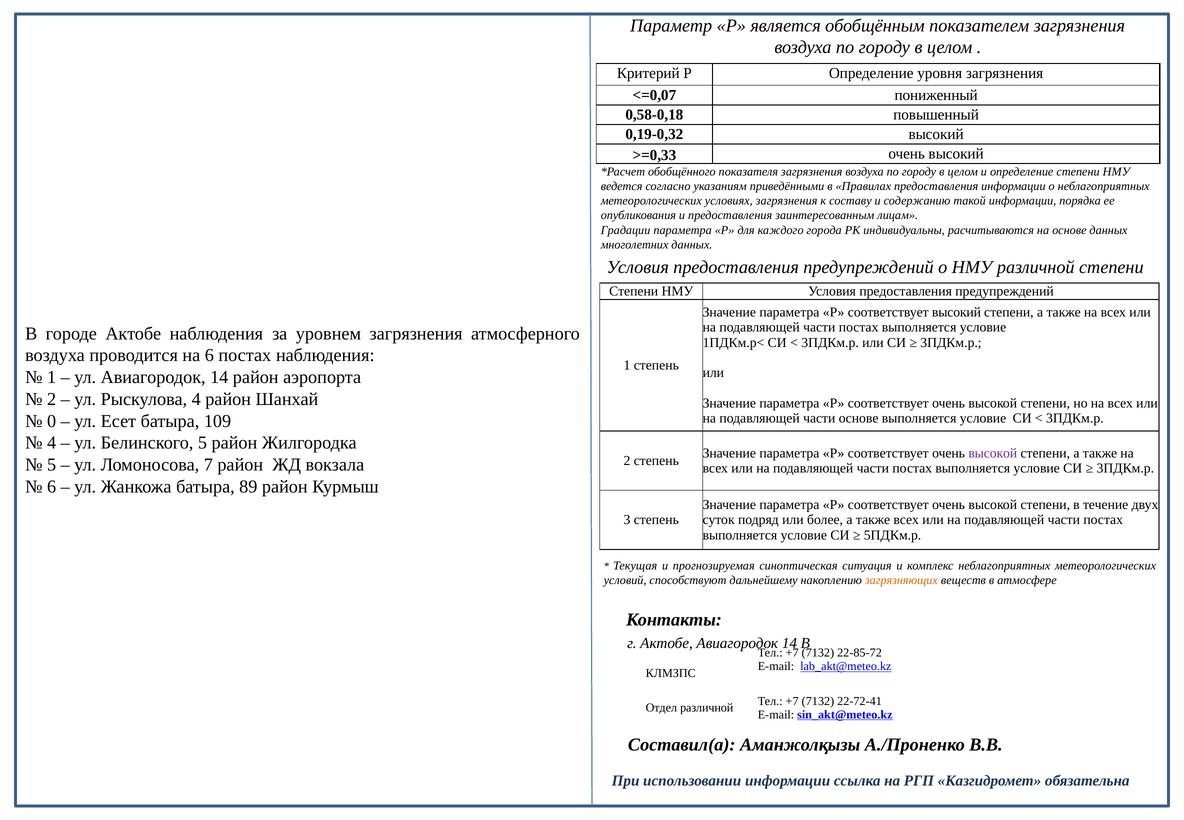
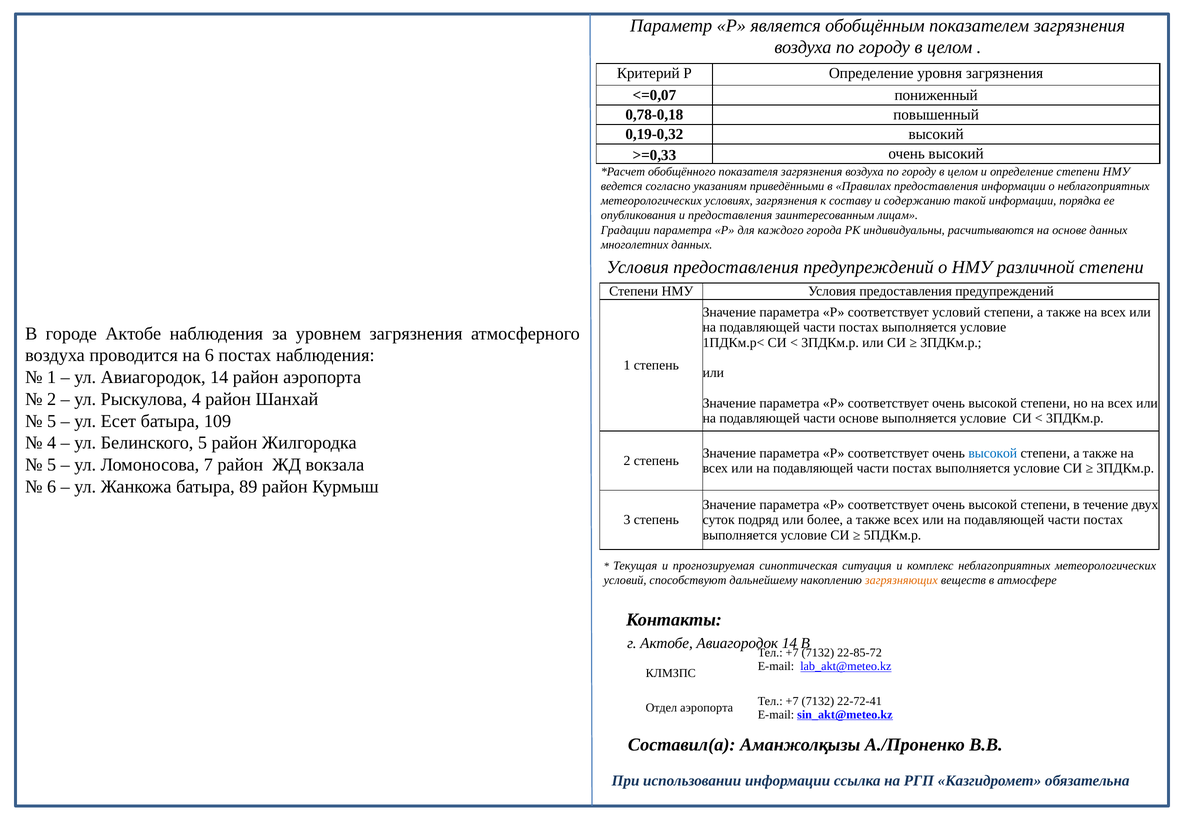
0,58-0,18: 0,58-0,18 -> 0,78-0,18
соответствует высокий: высокий -> условий
0 at (52, 421): 0 -> 5
высокой at (993, 453) colour: purple -> blue
Отдел различной: различной -> аэропорта
